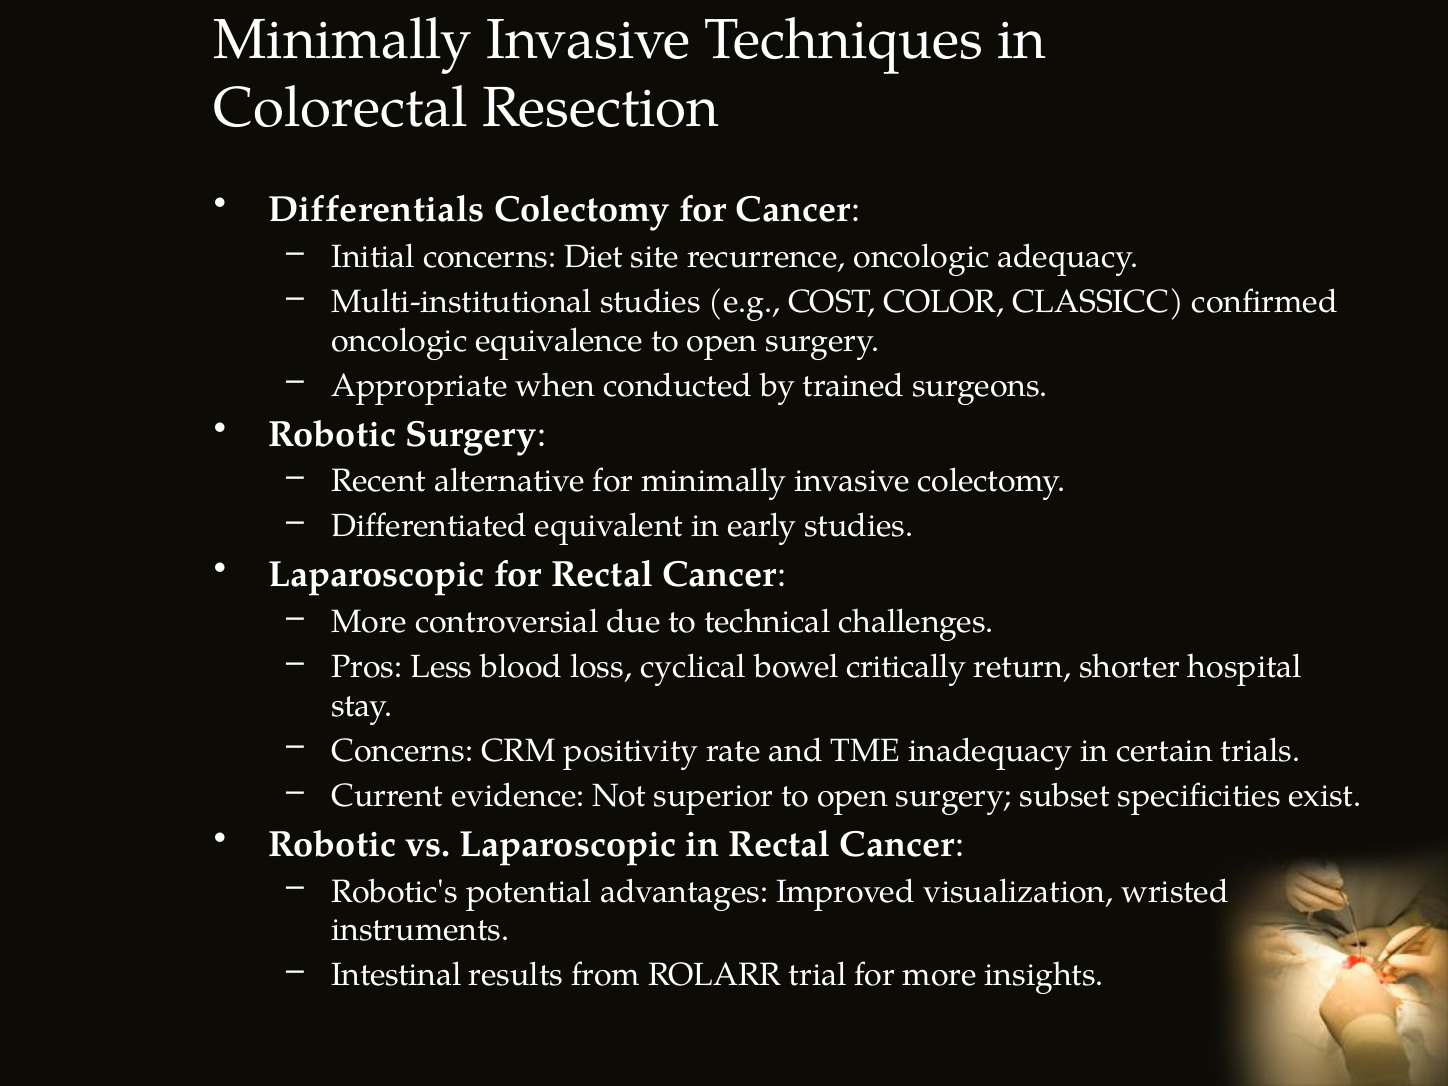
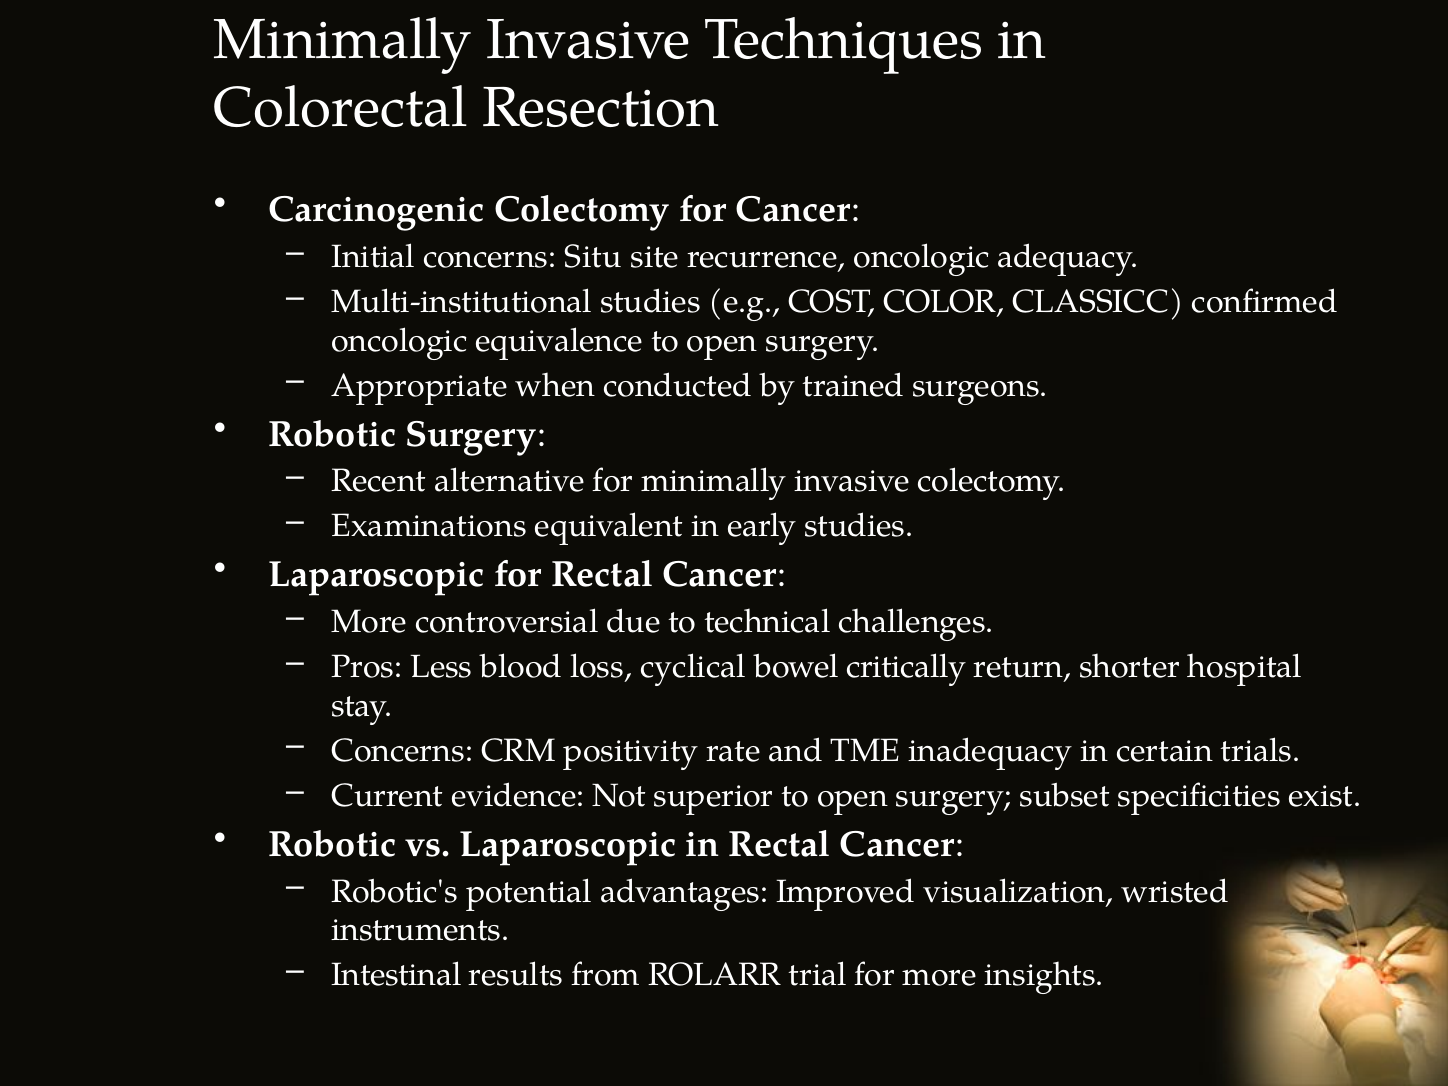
Differentials: Differentials -> Carcinogenic
Diet: Diet -> Situ
Differentiated: Differentiated -> Examinations
